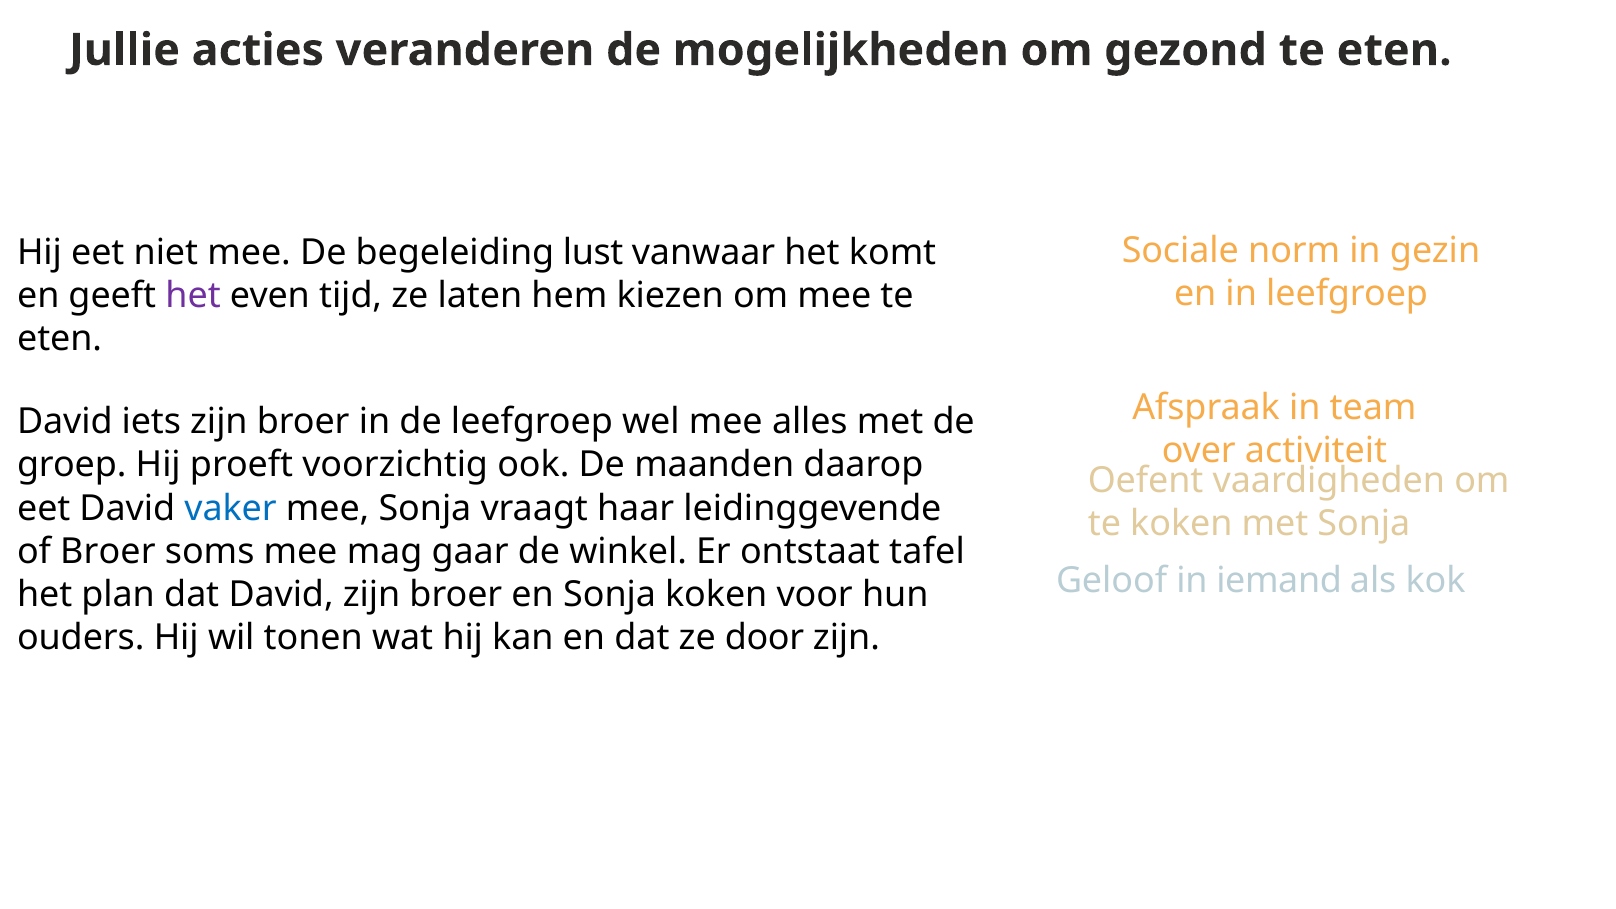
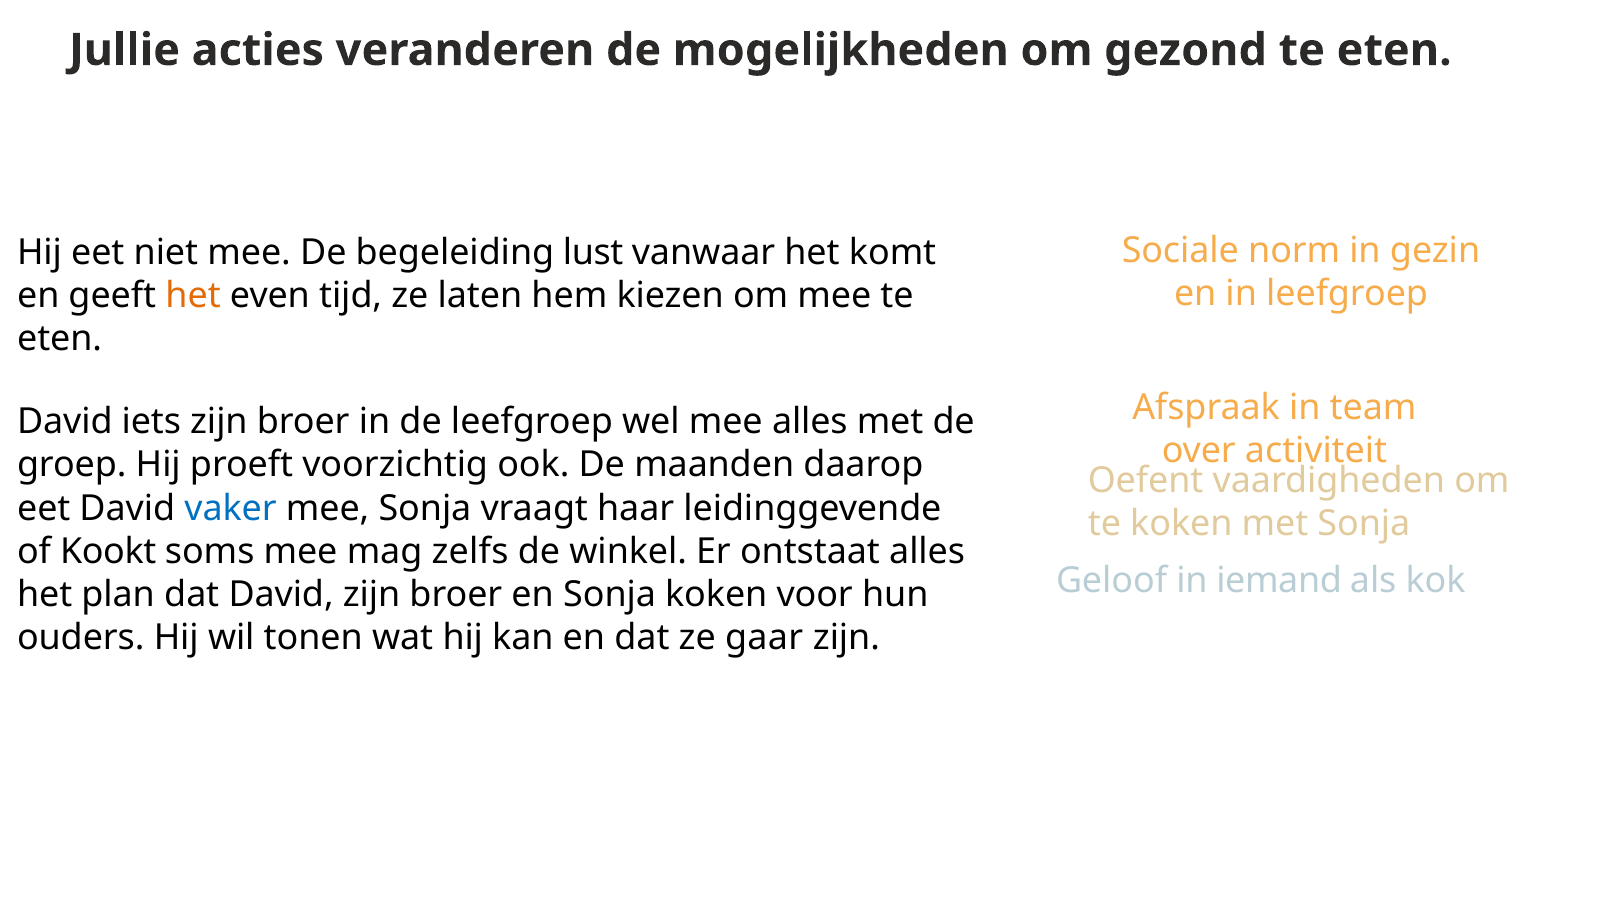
het at (193, 296) colour: purple -> orange
of Broer: Broer -> Kookt
gaar: gaar -> zelfs
ontstaat tafel: tafel -> alles
door: door -> gaar
